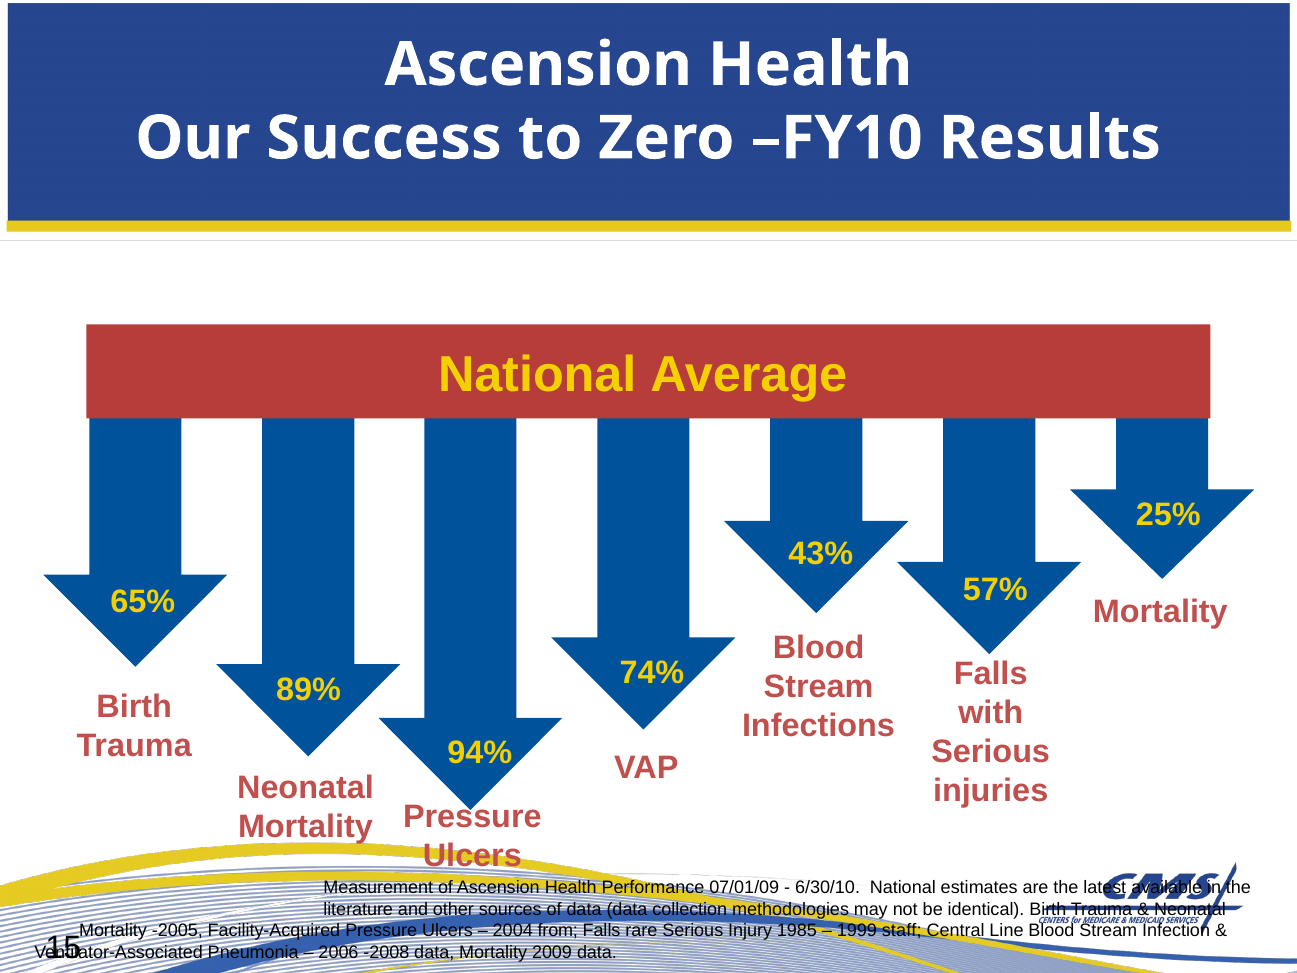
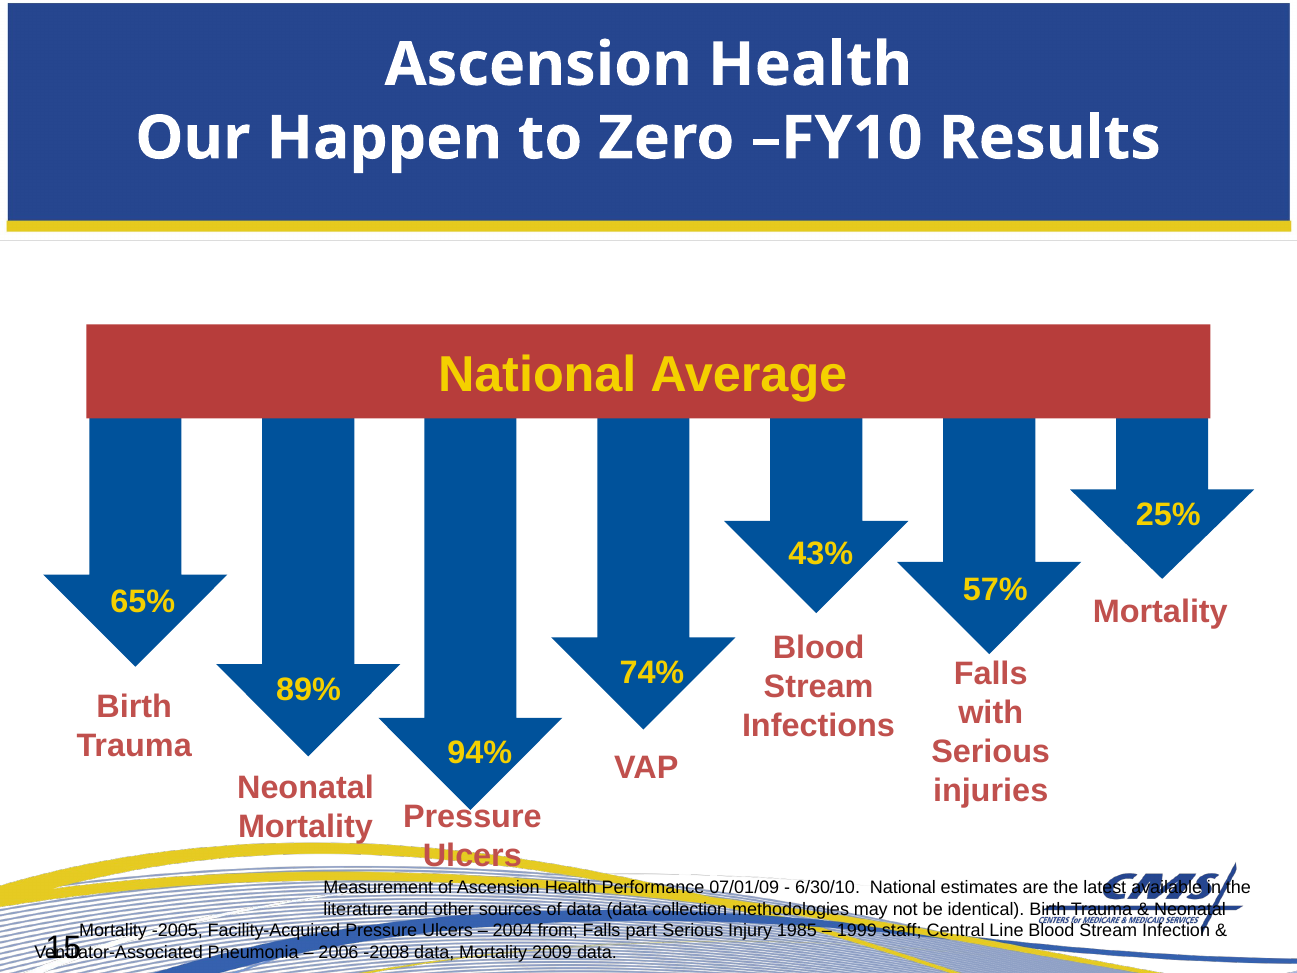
Success: Success -> Happen
rare: rare -> part
